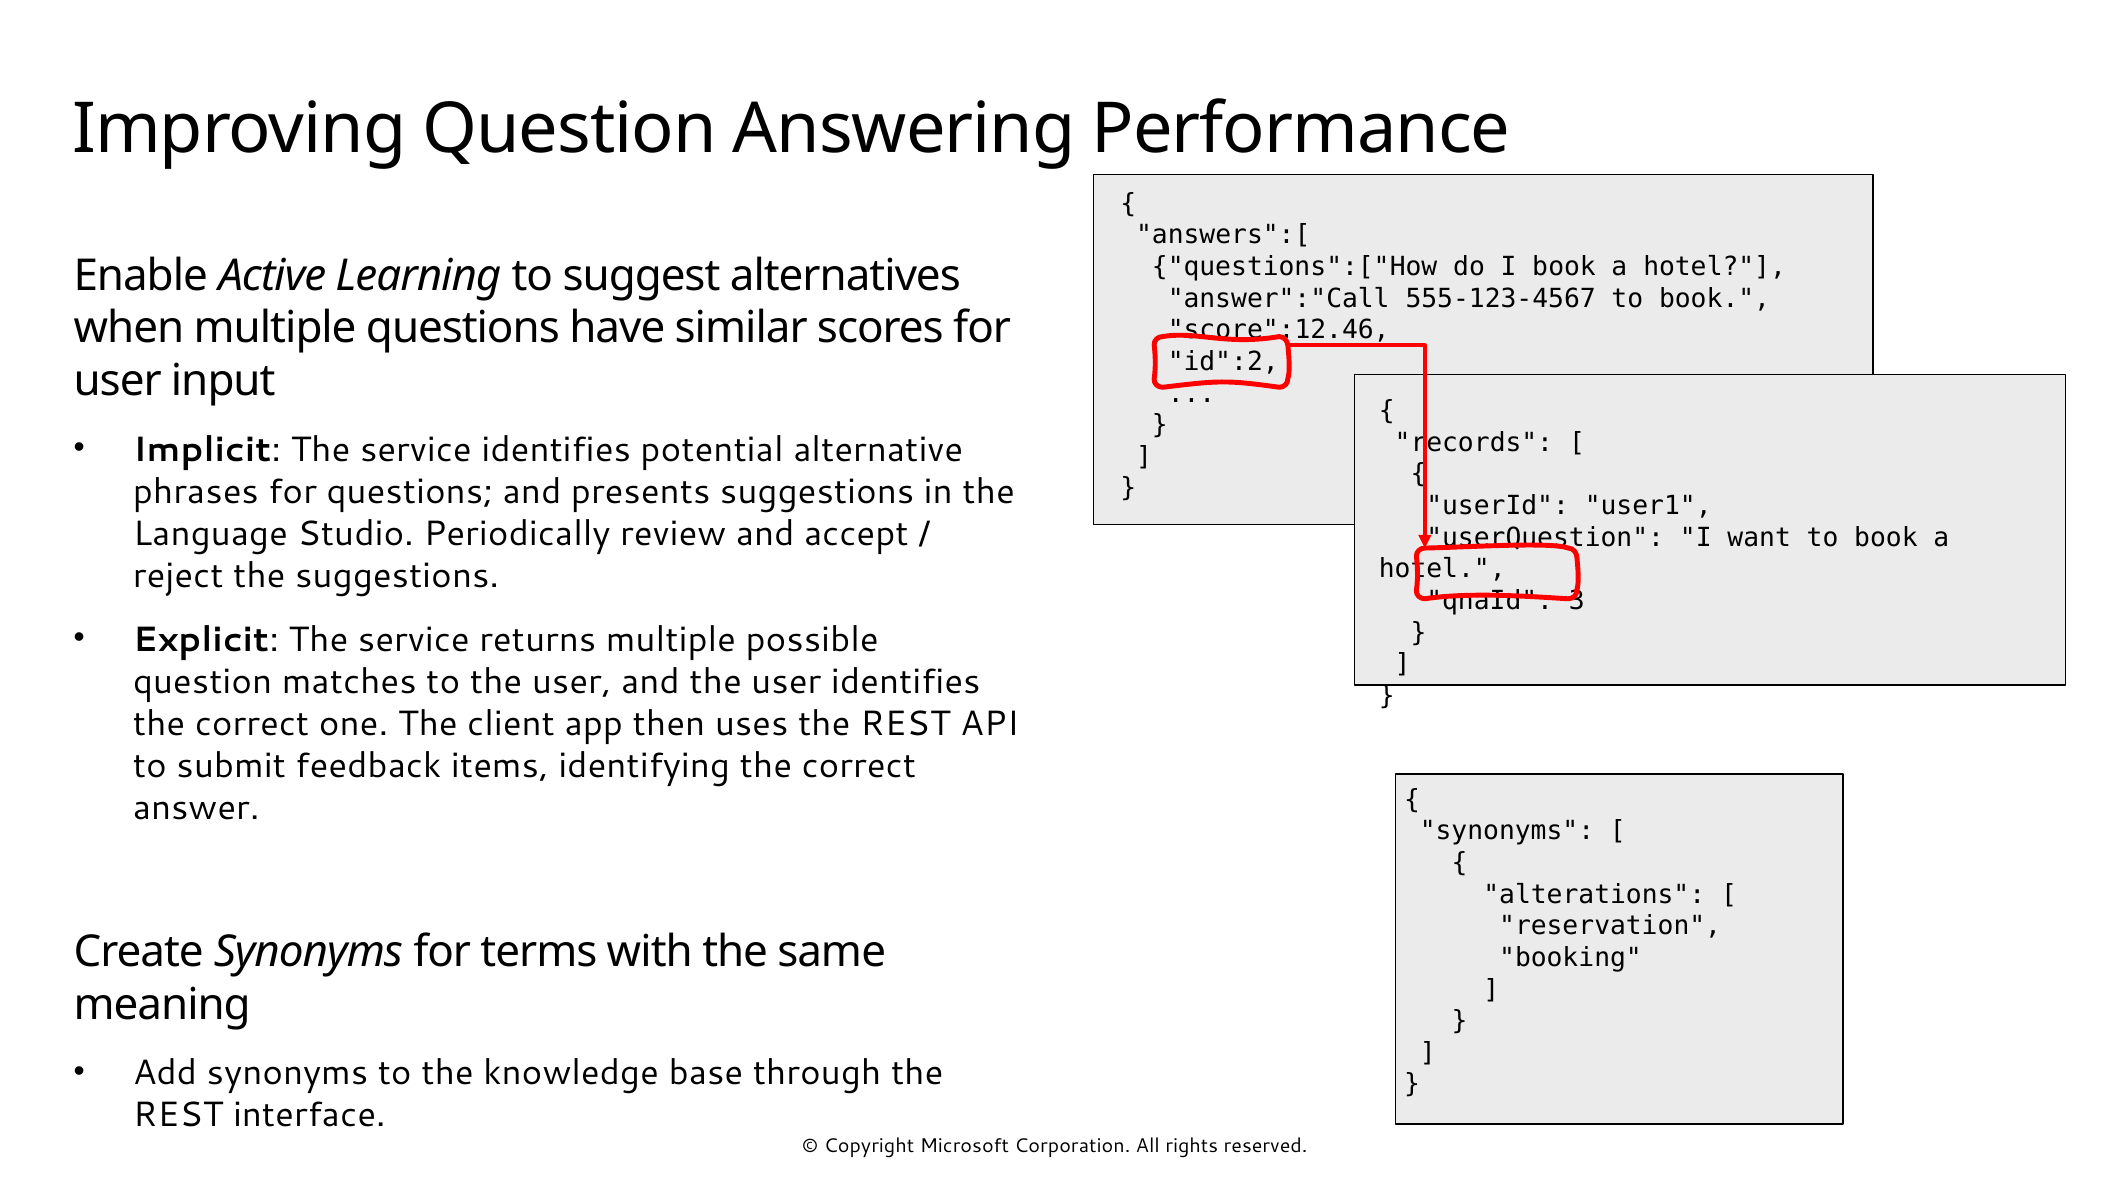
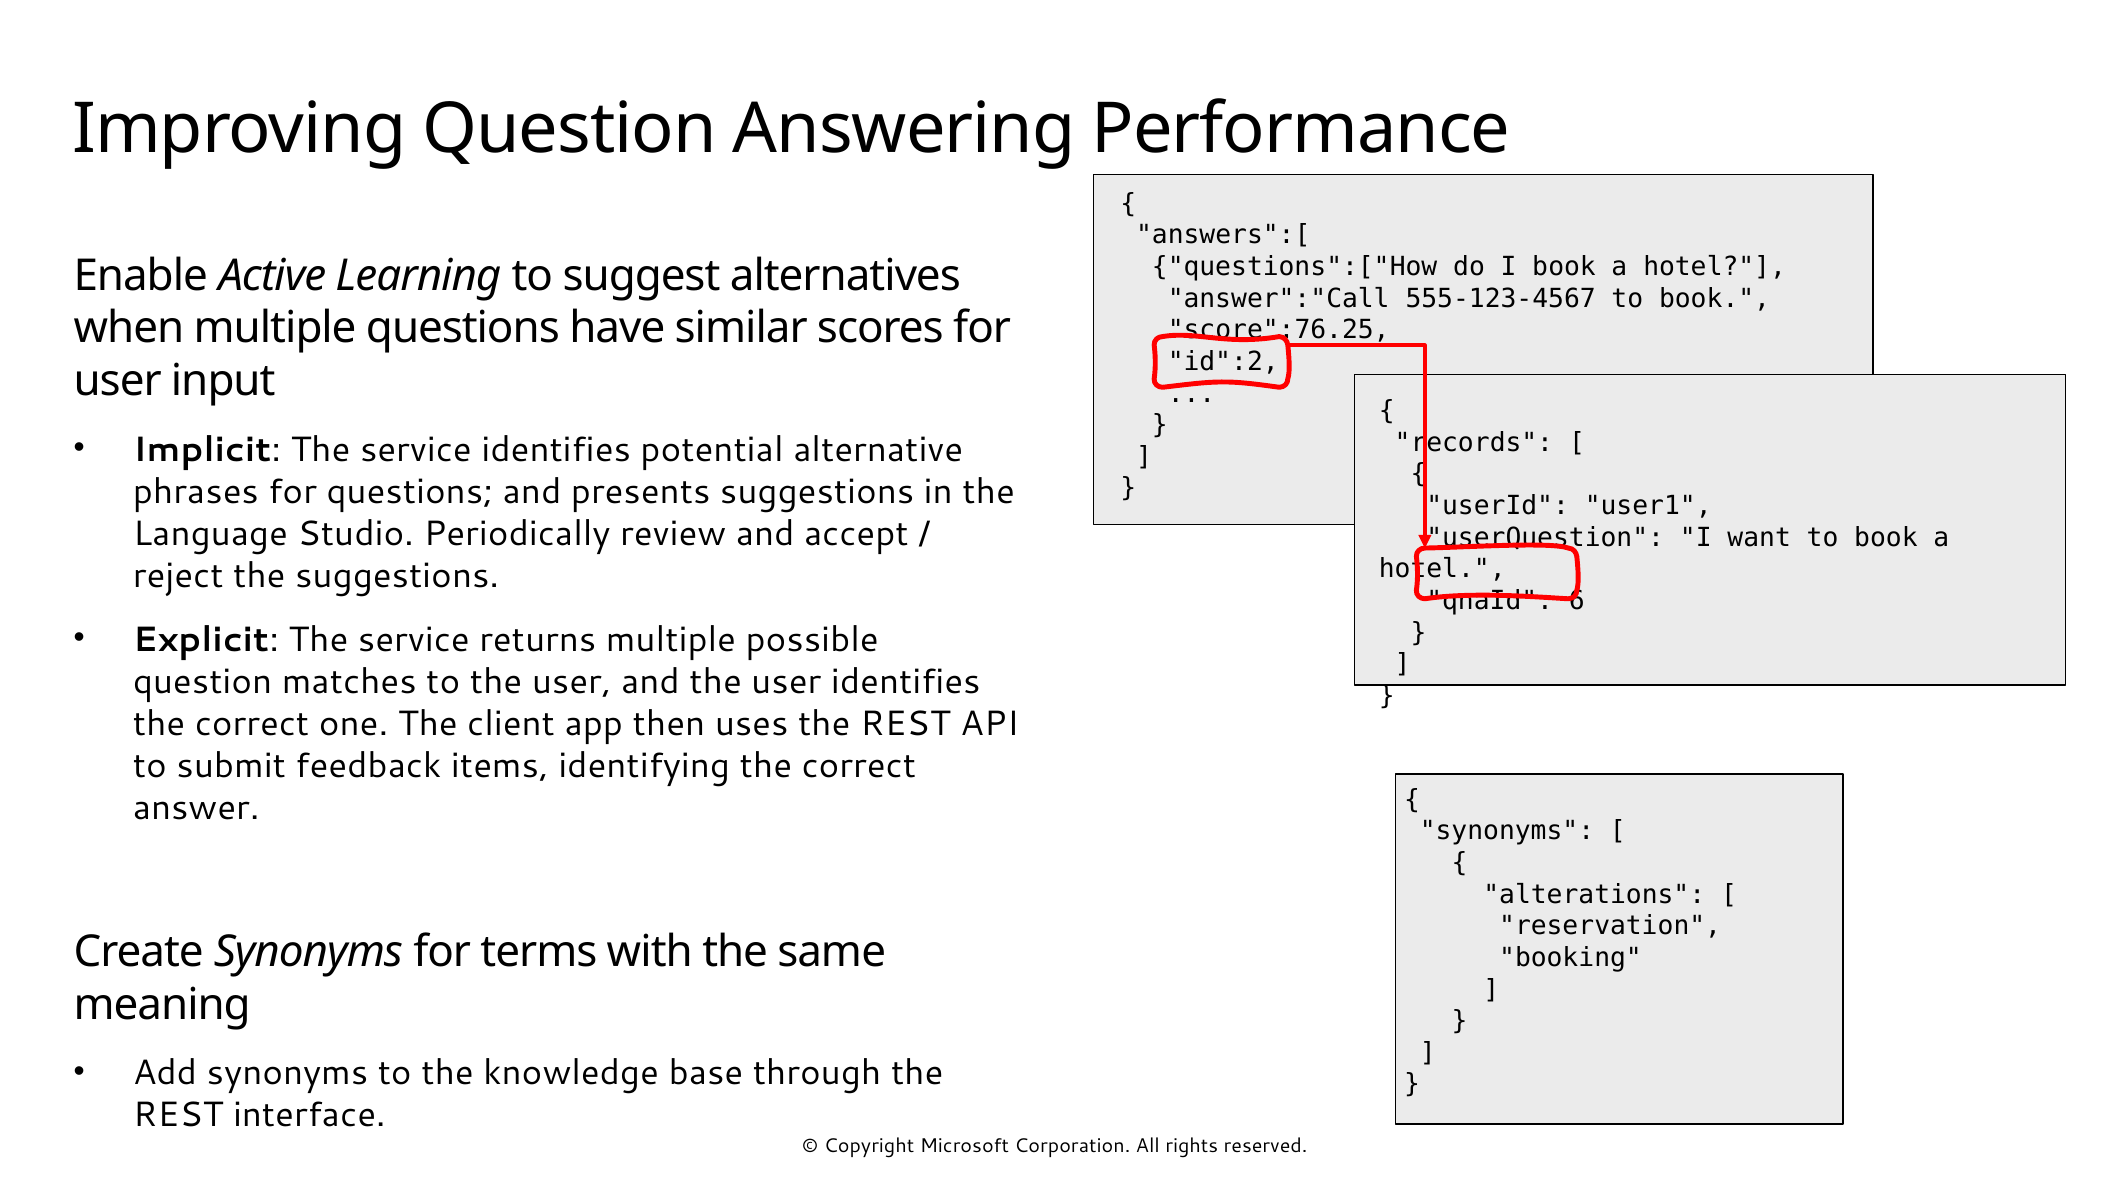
score":12.46: score":12.46 -> score":76.25
3: 3 -> 6
